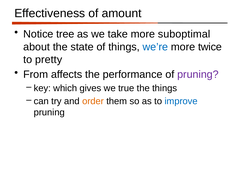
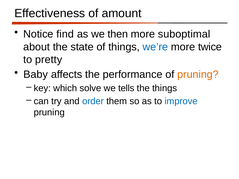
tree: tree -> find
take: take -> then
From: From -> Baby
pruning at (198, 75) colour: purple -> orange
gives: gives -> solve
true: true -> tells
order colour: orange -> blue
